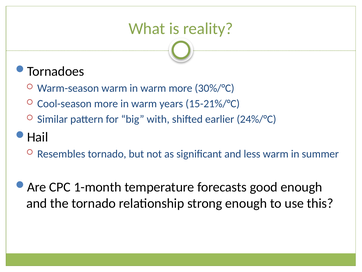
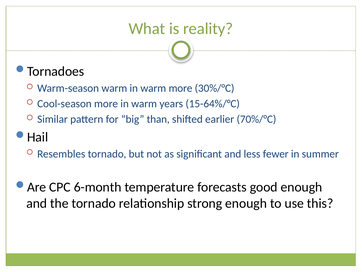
15-21%/°C: 15-21%/°C -> 15-64%/°C
with: with -> than
24%/°C: 24%/°C -> 70%/°C
less warm: warm -> fewer
1-month: 1-month -> 6-month
